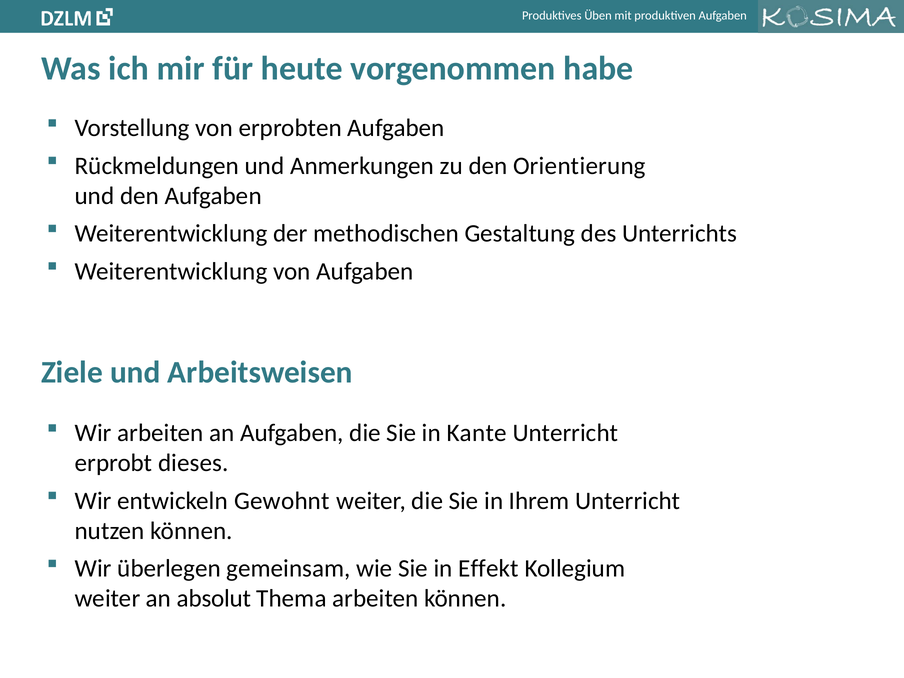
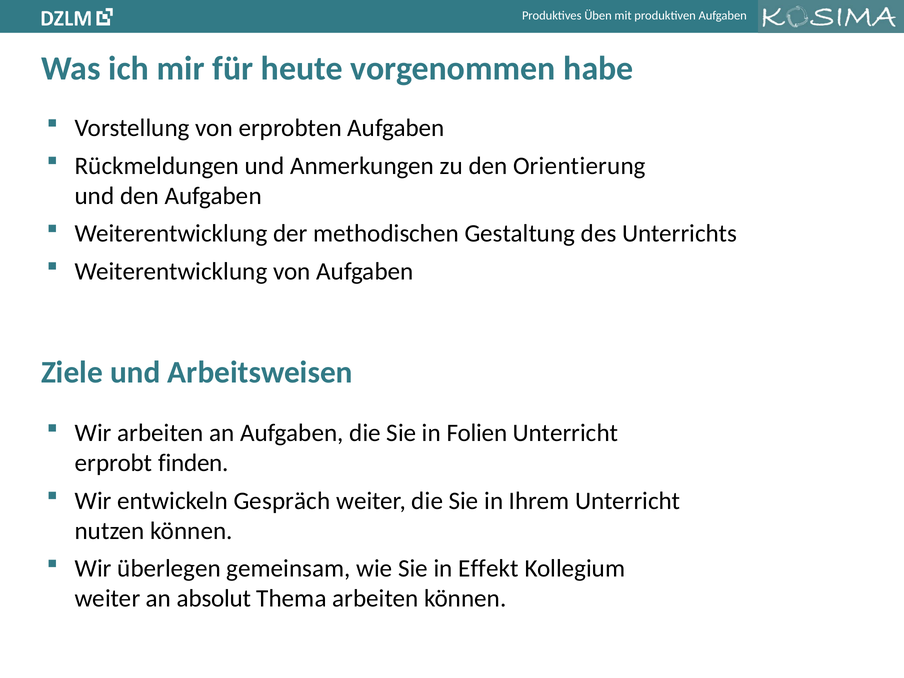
Kante: Kante -> Folien
dieses: dieses -> finden
Gewohnt: Gewohnt -> Gespräch
